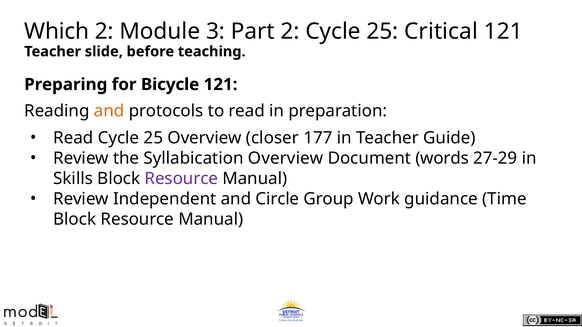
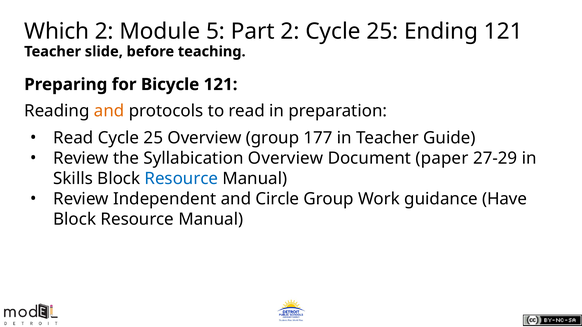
3: 3 -> 5
Critical: Critical -> Ending
Overview closer: closer -> group
words: words -> paper
Resource at (181, 179) colour: purple -> blue
Time: Time -> Have
